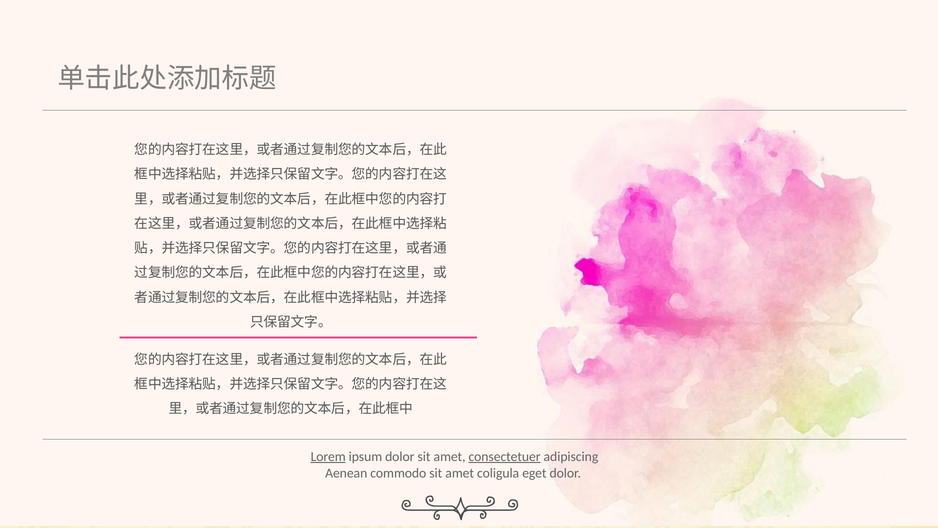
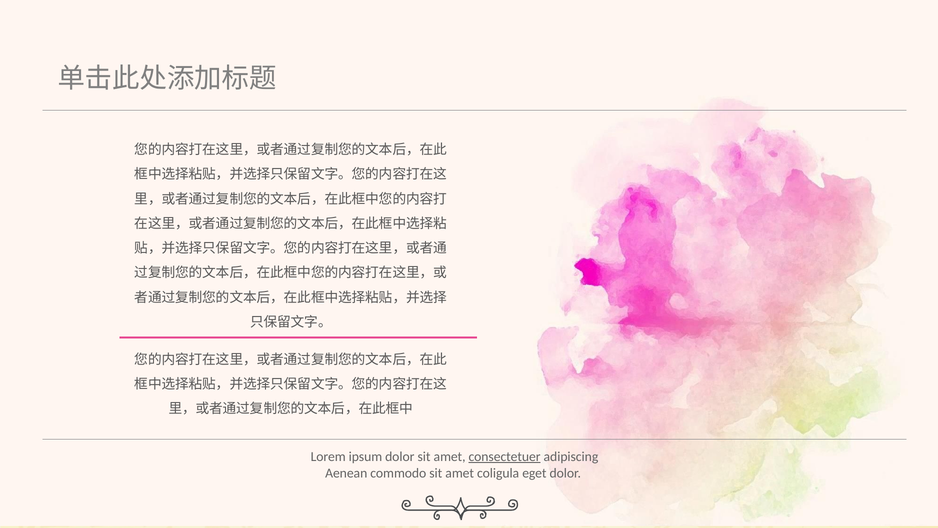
Lorem underline: present -> none
